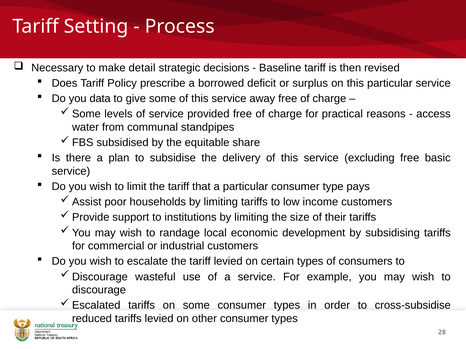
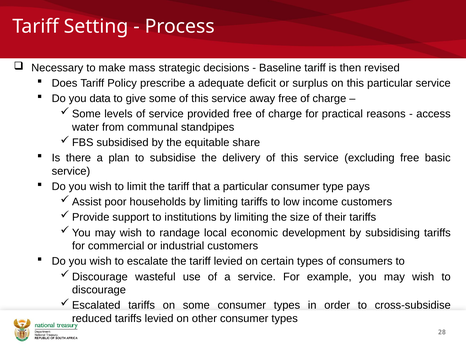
detail: detail -> mass
borrowed: borrowed -> adequate
